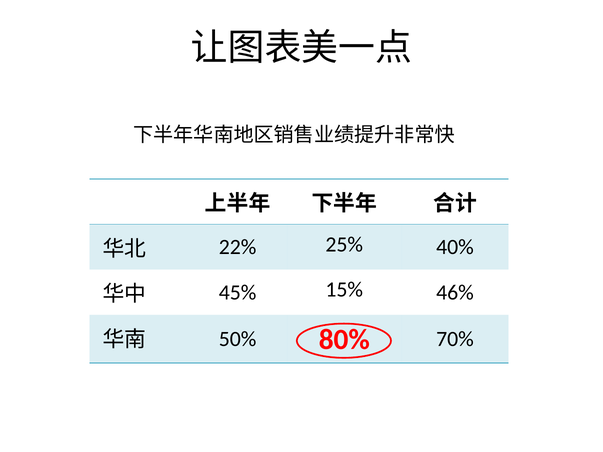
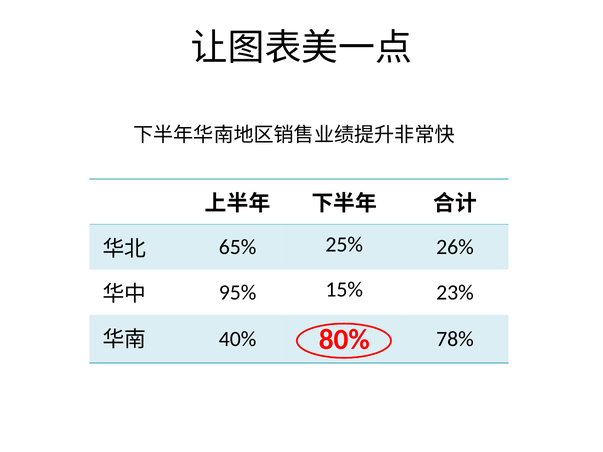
22%: 22% -> 65%
40%: 40% -> 26%
45%: 45% -> 95%
46%: 46% -> 23%
50%: 50% -> 40%
70%: 70% -> 78%
